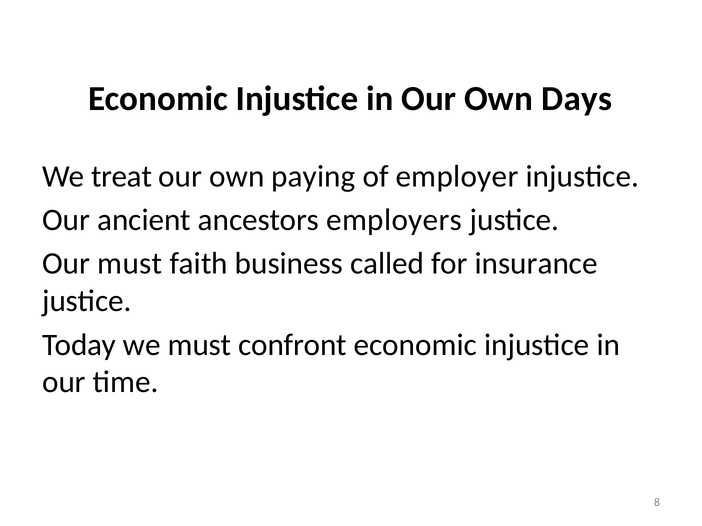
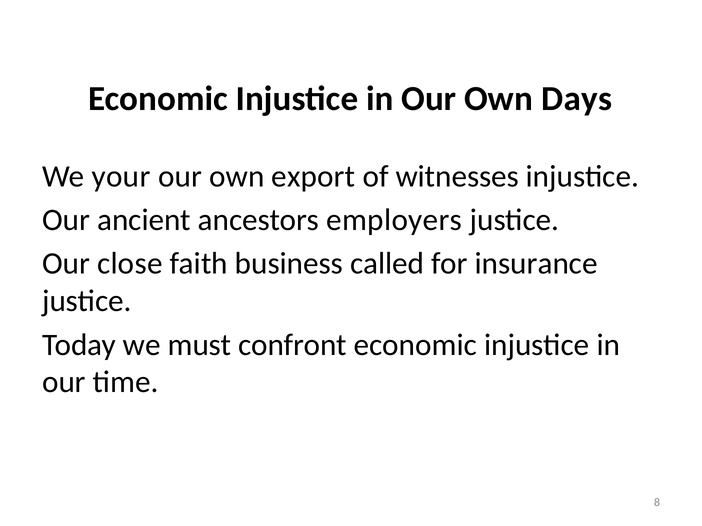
treat: treat -> your
paying: paying -> export
employer: employer -> witnesses
Our must: must -> close
